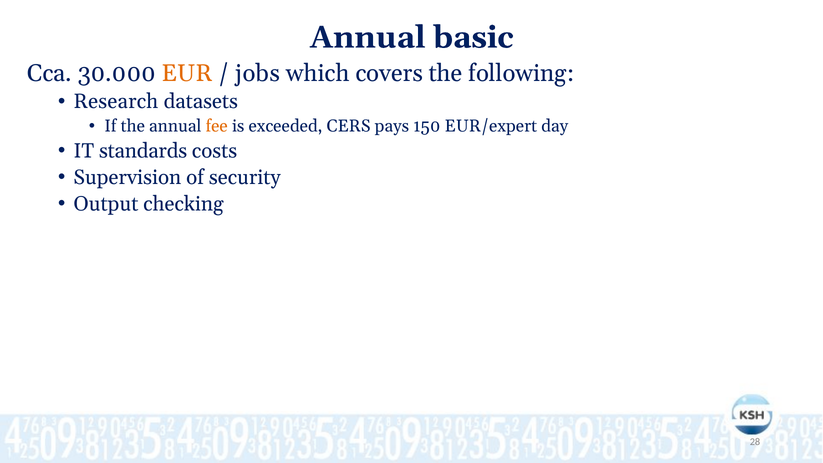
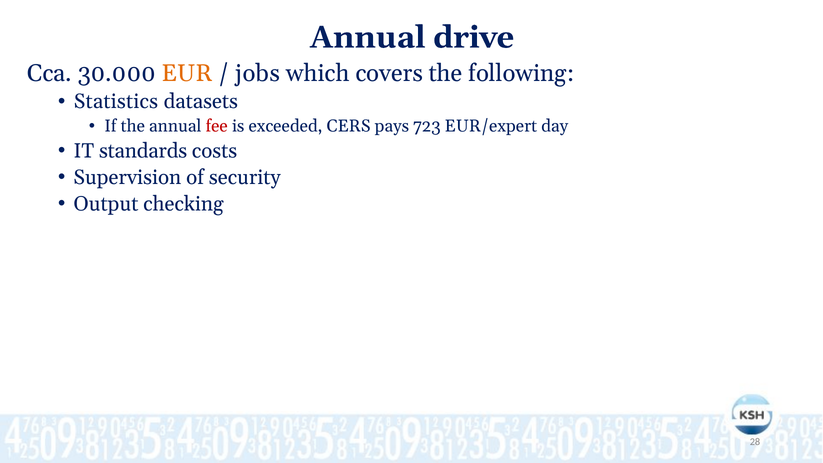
basic: basic -> drive
Research: Research -> Statistics
fee colour: orange -> red
150: 150 -> 723
